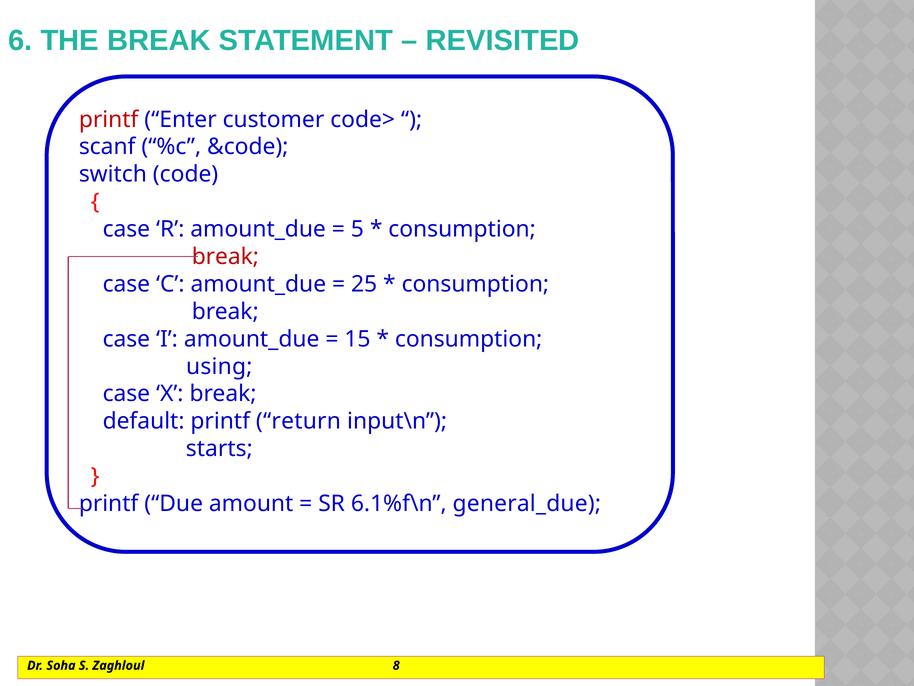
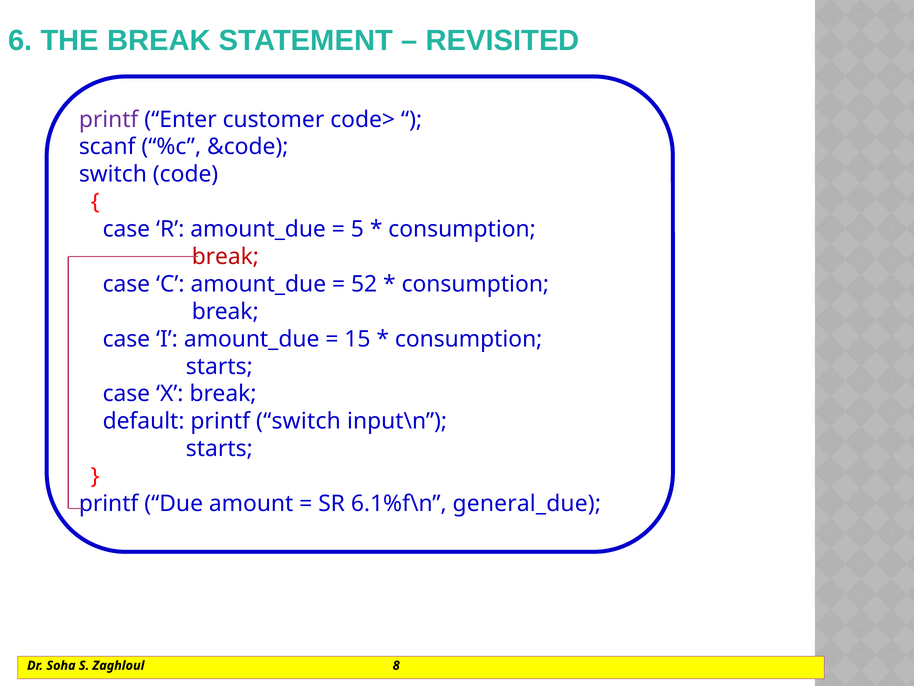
printf at (109, 119) colour: red -> purple
25: 25 -> 52
using at (219, 366): using -> starts
printf return: return -> switch
